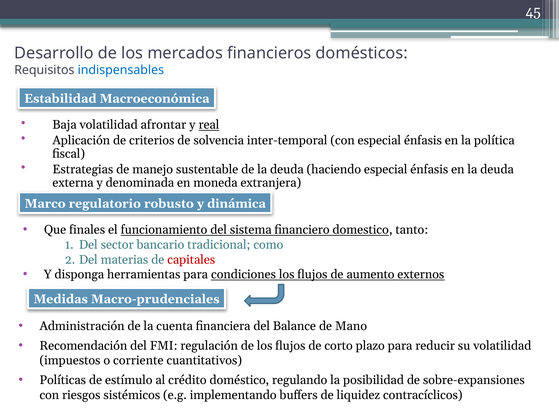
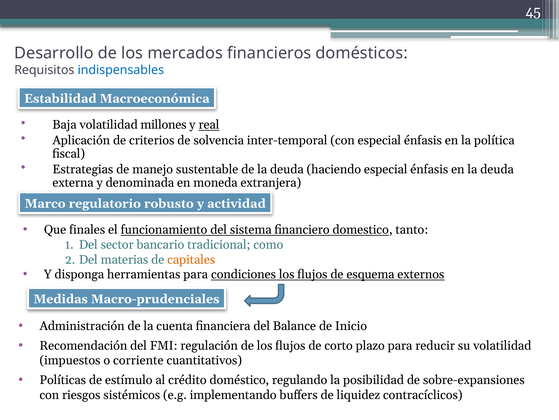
afrontar: afrontar -> millones
dinámica: dinámica -> actividad
capitales colour: red -> orange
aumento: aumento -> esquema
Mano: Mano -> Inicio
